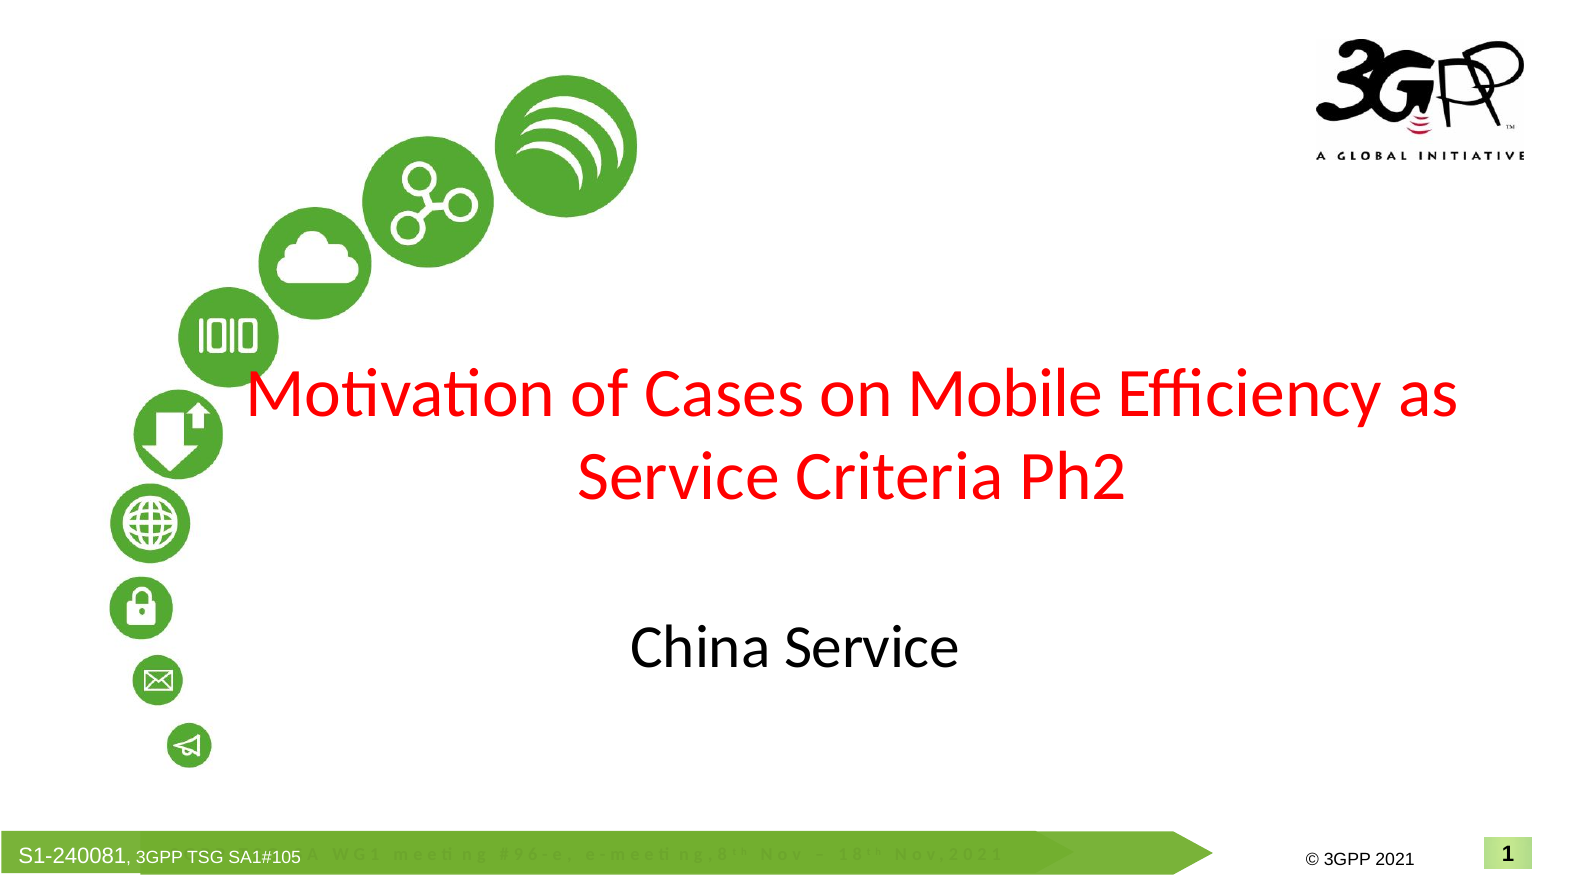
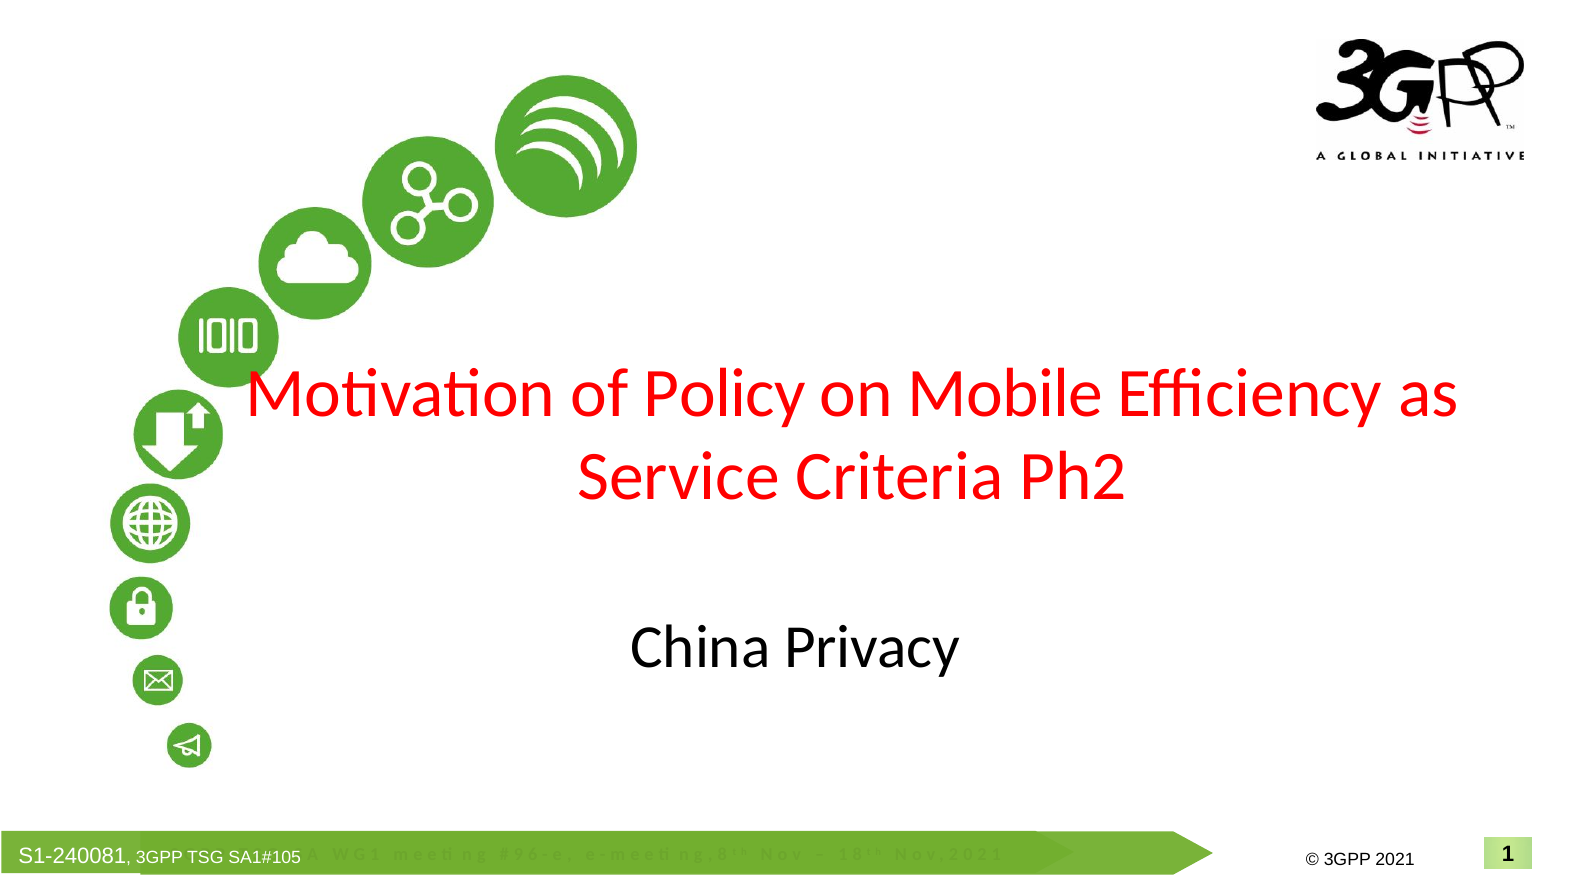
Cases: Cases -> Policy
China Service: Service -> Privacy
